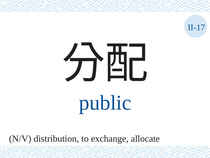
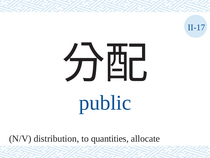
exchange: exchange -> quantities
